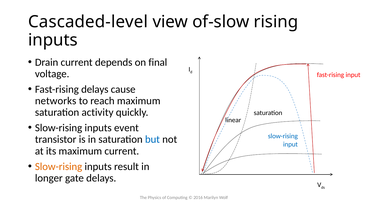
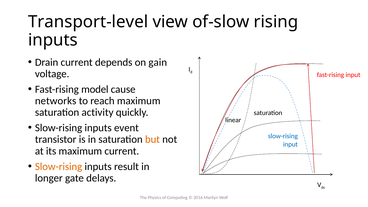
Cascaded-level: Cascaded-level -> Transport-level
final: final -> gain
Fast-rising delays: delays -> model
but colour: blue -> orange
